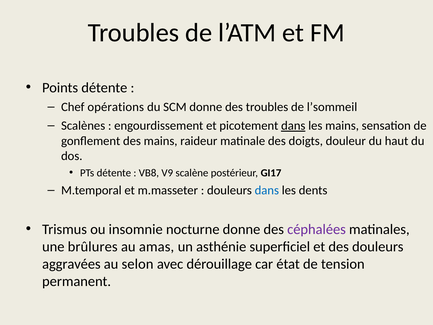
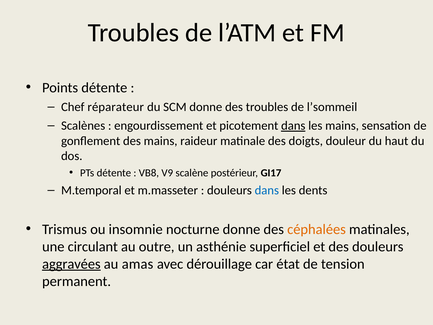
opérations: opérations -> réparateur
céphalées colour: purple -> orange
brûlures: brûlures -> circulant
amas: amas -> outre
aggravées underline: none -> present
selon: selon -> amas
